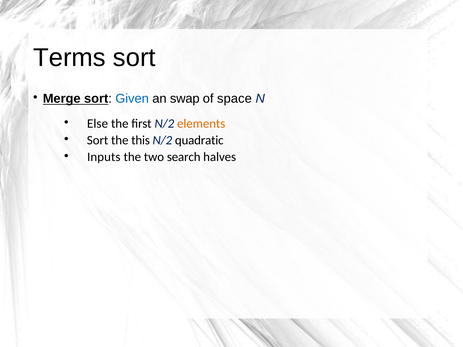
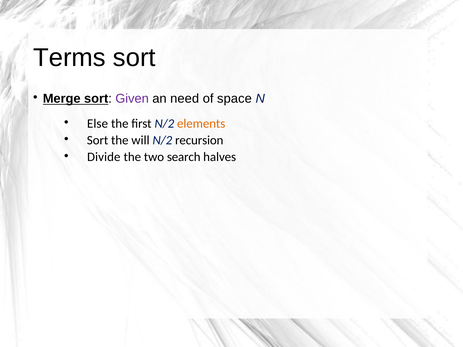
Given colour: blue -> purple
swap: swap -> need
this: this -> will
quadratic: quadratic -> recursion
Inputs: Inputs -> Divide
